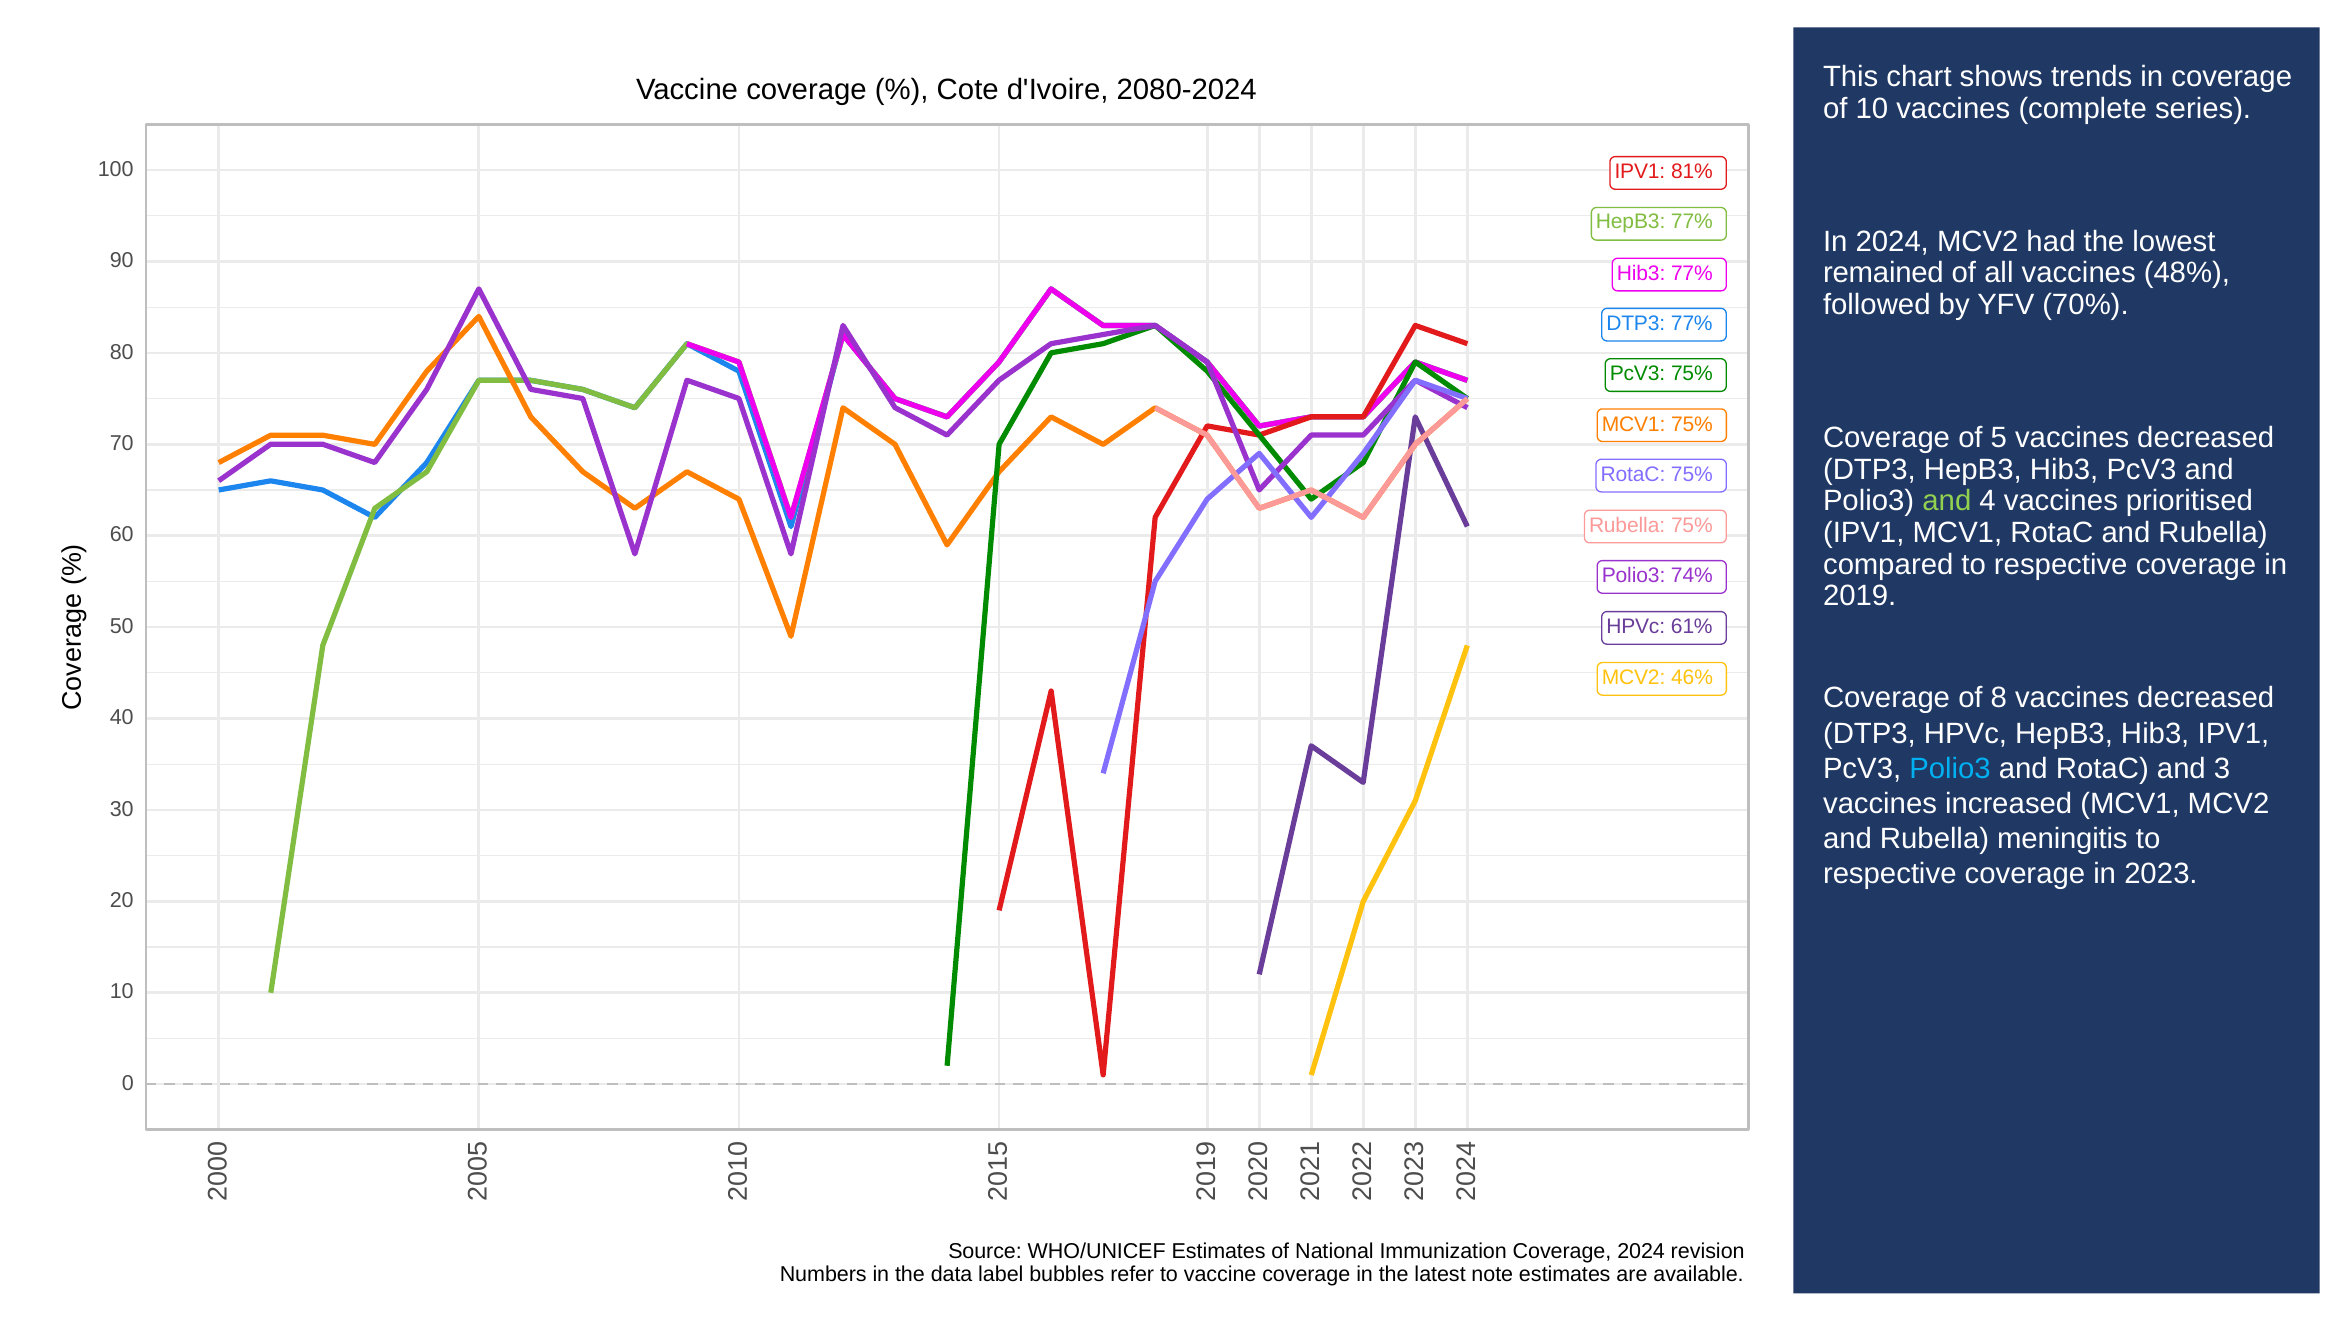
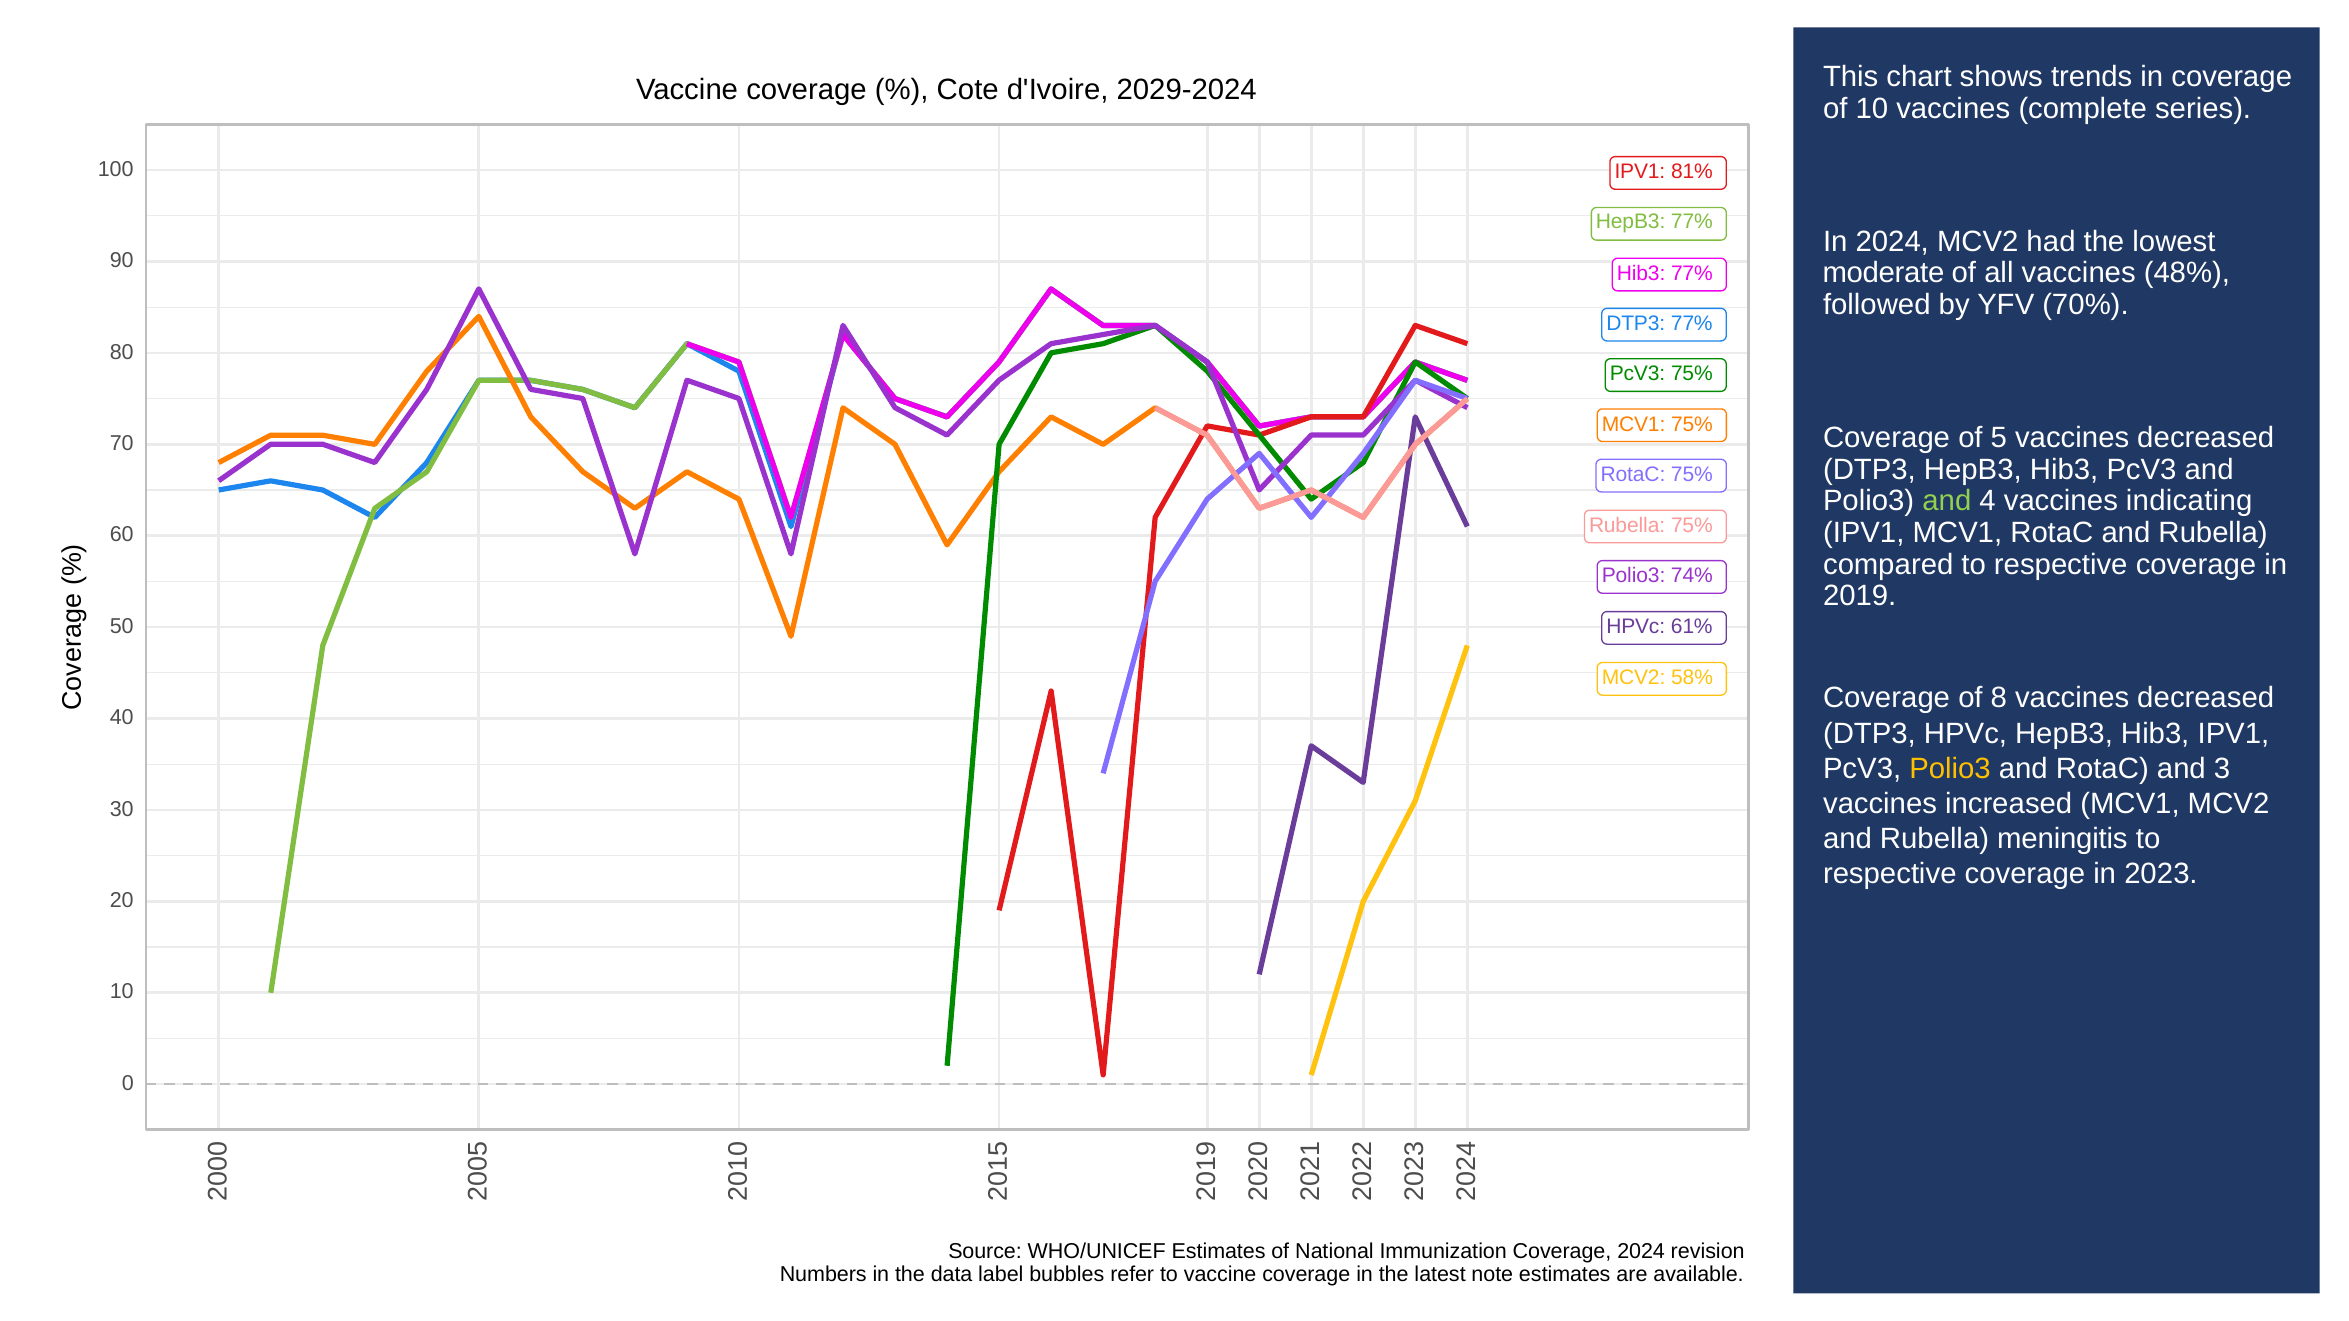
2080-2024: 2080-2024 -> 2029-2024
remained: remained -> moderate
prioritised: prioritised -> indicating
46%: 46% -> 58%
Polio3 at (1950, 769) colour: light blue -> yellow
